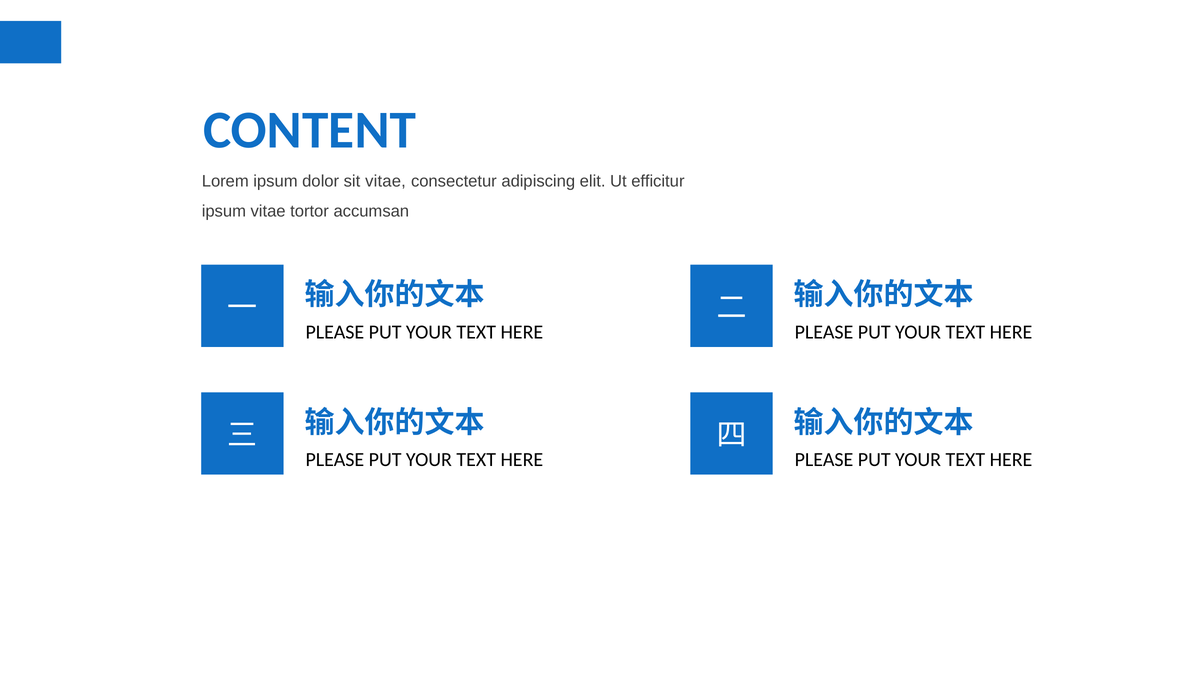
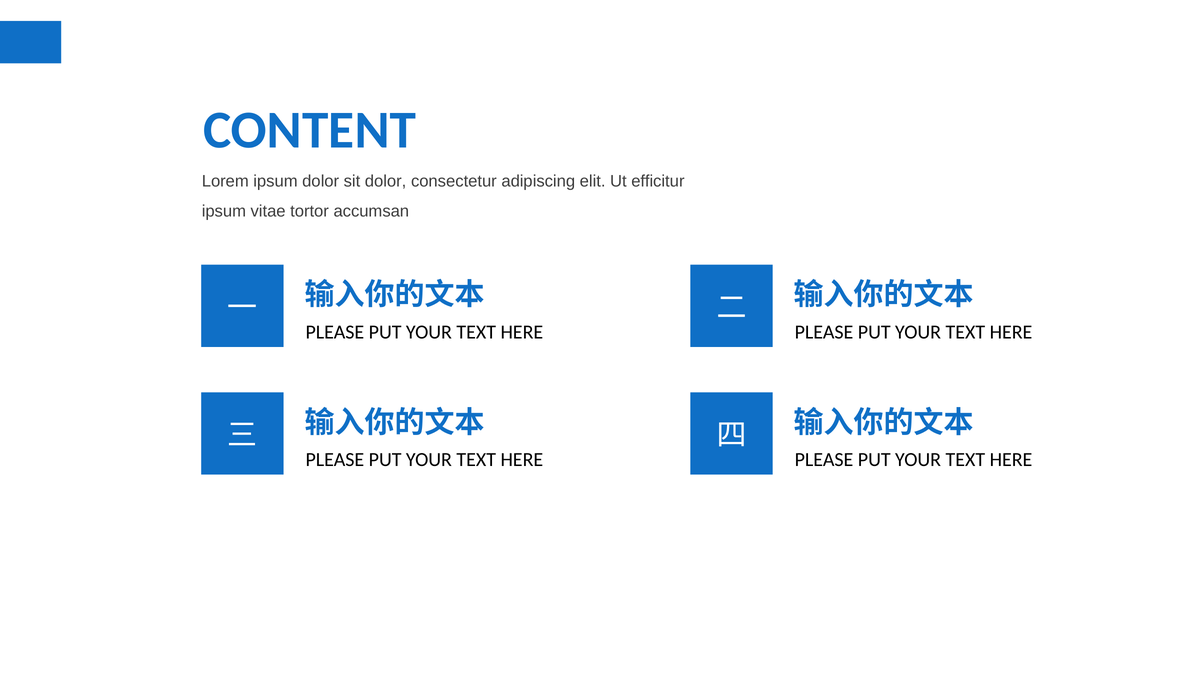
sit vitae: vitae -> dolor
